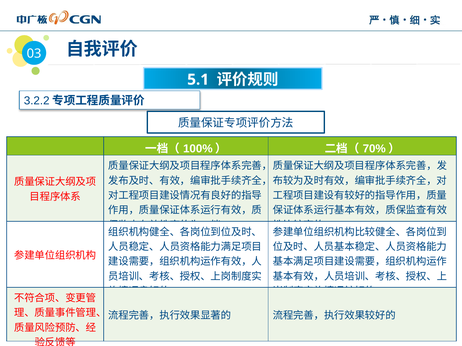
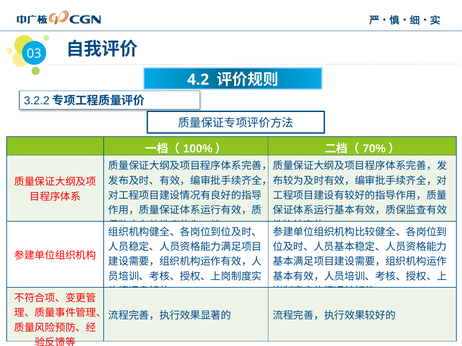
5.1: 5.1 -> 4.2
